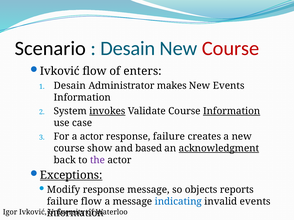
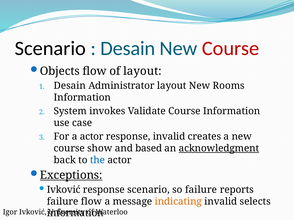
Ivković at (60, 71): Ivković -> Objects
of enters: enters -> layout
Administrator makes: makes -> layout
New Events: Events -> Rooms
invokes underline: present -> none
Information at (232, 111) underline: present -> none
response failure: failure -> invalid
the colour: purple -> blue
Modify at (64, 190): Modify -> Ivković
response message: message -> scenario
so objects: objects -> failure
indicating colour: blue -> orange
invalid events: events -> selects
